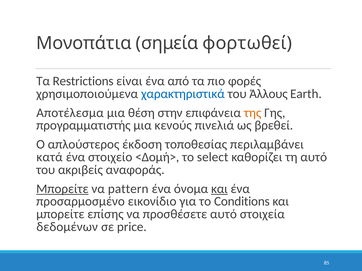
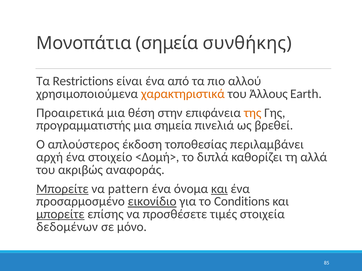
φορτωθεί: φορτωθεί -> συνθήκης
φορές: φορές -> αλλού
χαρακτηριστικά colour: blue -> orange
Αποτέλεσμα: Αποτέλεσμα -> Προαιρετικά
μια κενούς: κενούς -> σημεία
κατά: κατά -> αρχή
select: select -> διπλά
τη αυτό: αυτό -> αλλά
ακριβείς: ακριβείς -> ακριβώς
εικονίδιο underline: none -> present
μπορείτε at (60, 214) underline: none -> present
προσθέσετε αυτό: αυτό -> τιμές
price: price -> μόνο
